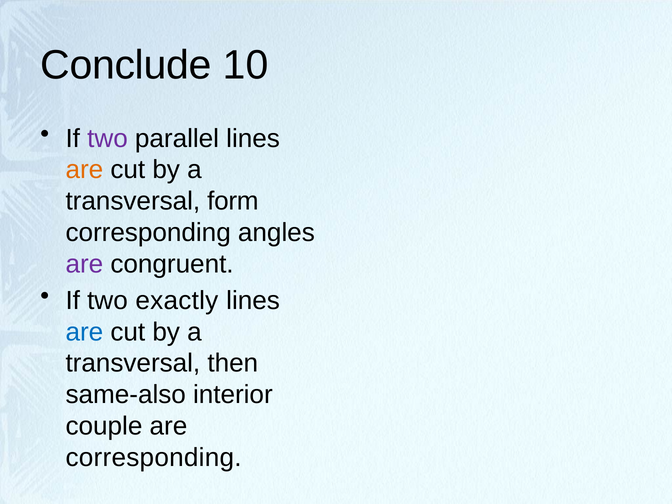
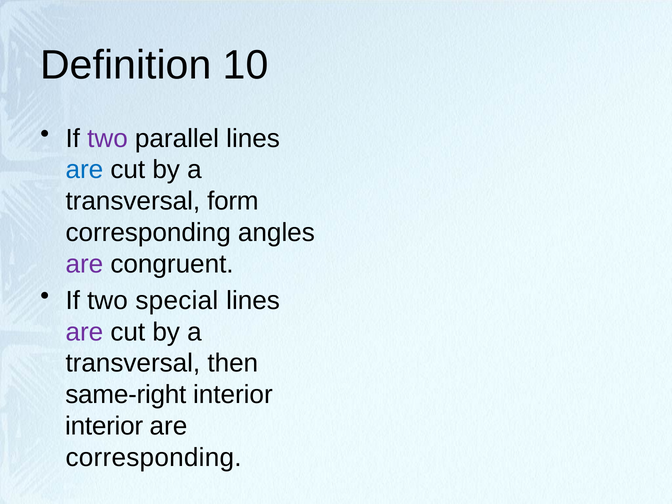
Conclude: Conclude -> Definition
are at (84, 170) colour: orange -> blue
exactly: exactly -> special
are at (84, 332) colour: blue -> purple
same-also: same-also -> same-right
couple at (104, 426): couple -> interior
